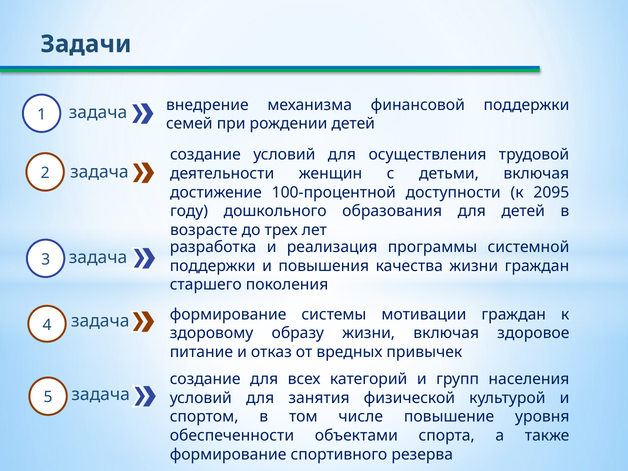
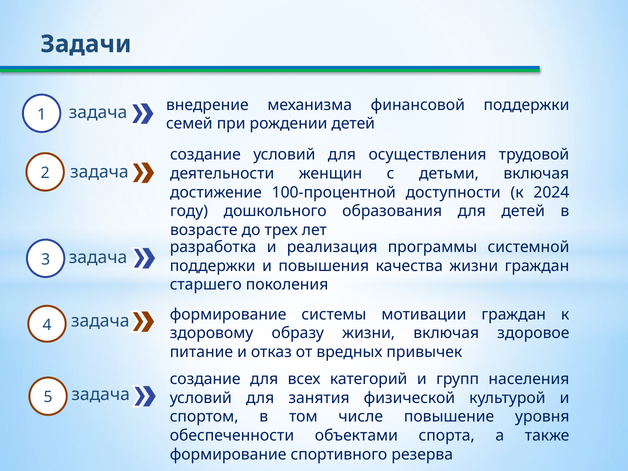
2095: 2095 -> 2024
